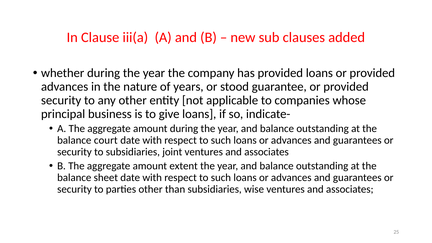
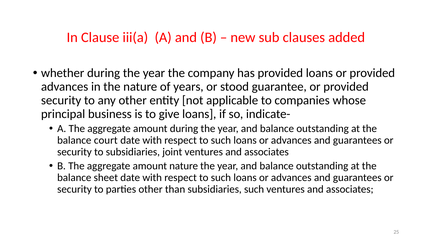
amount extent: extent -> nature
subsidiaries wise: wise -> such
